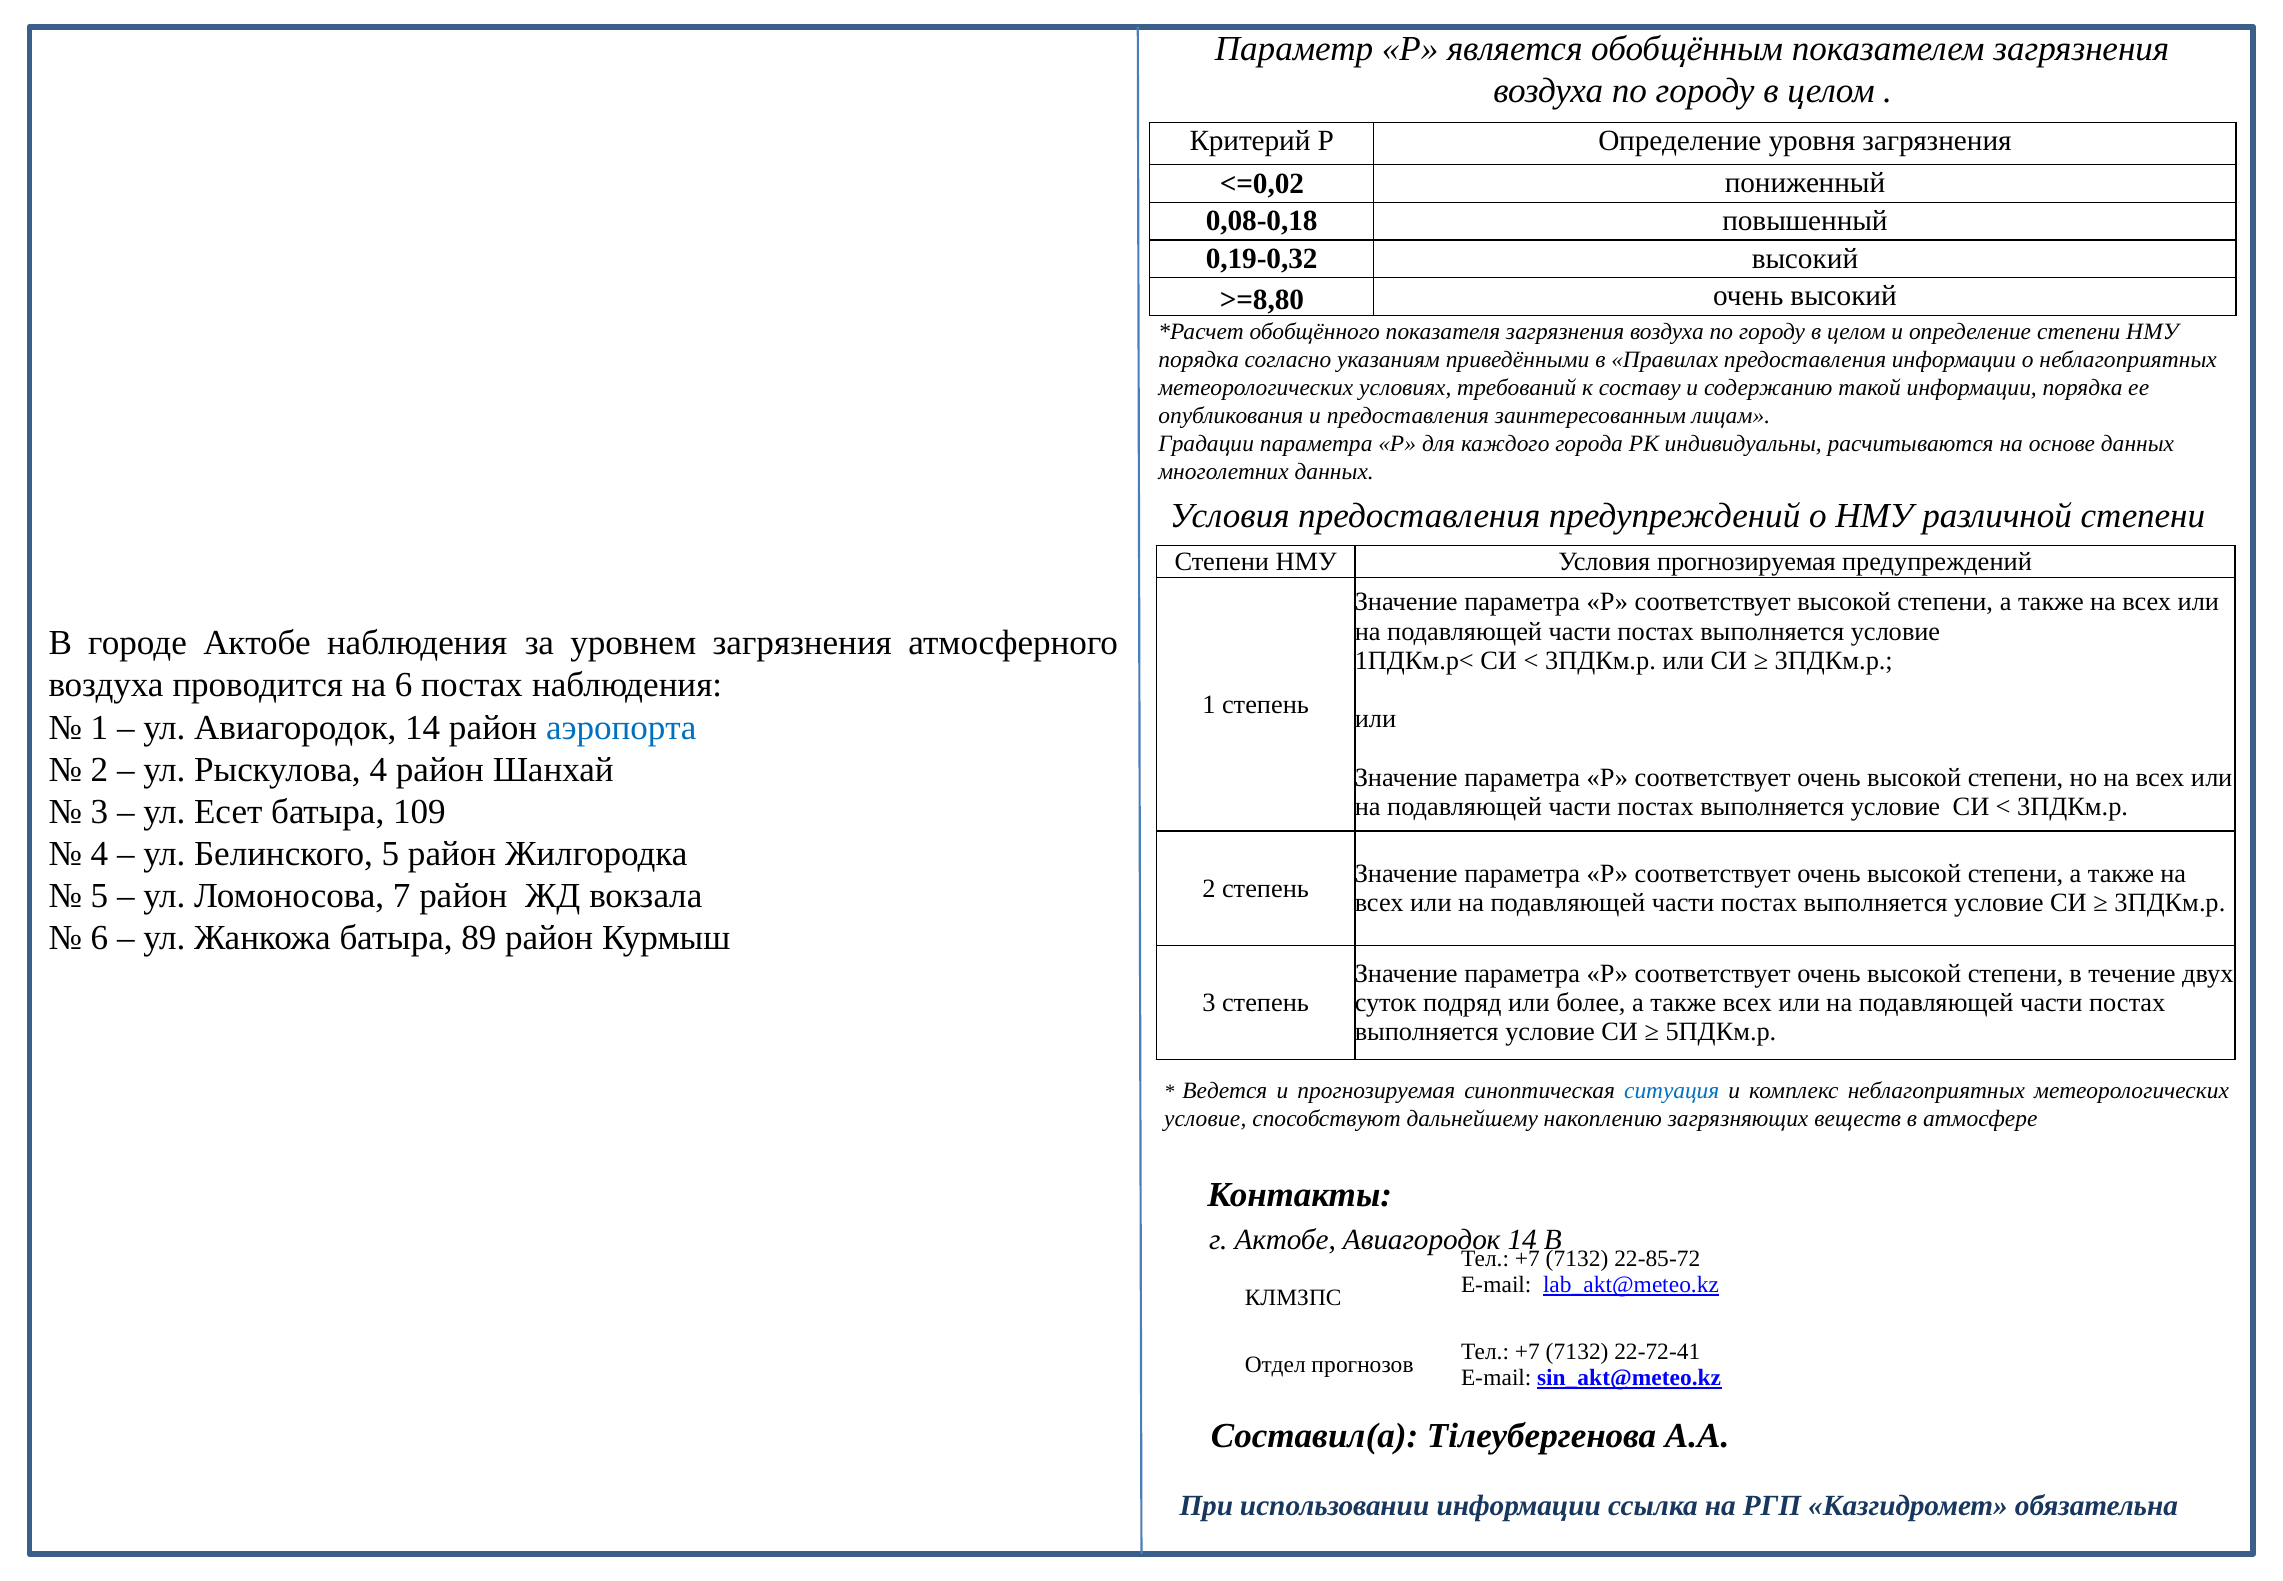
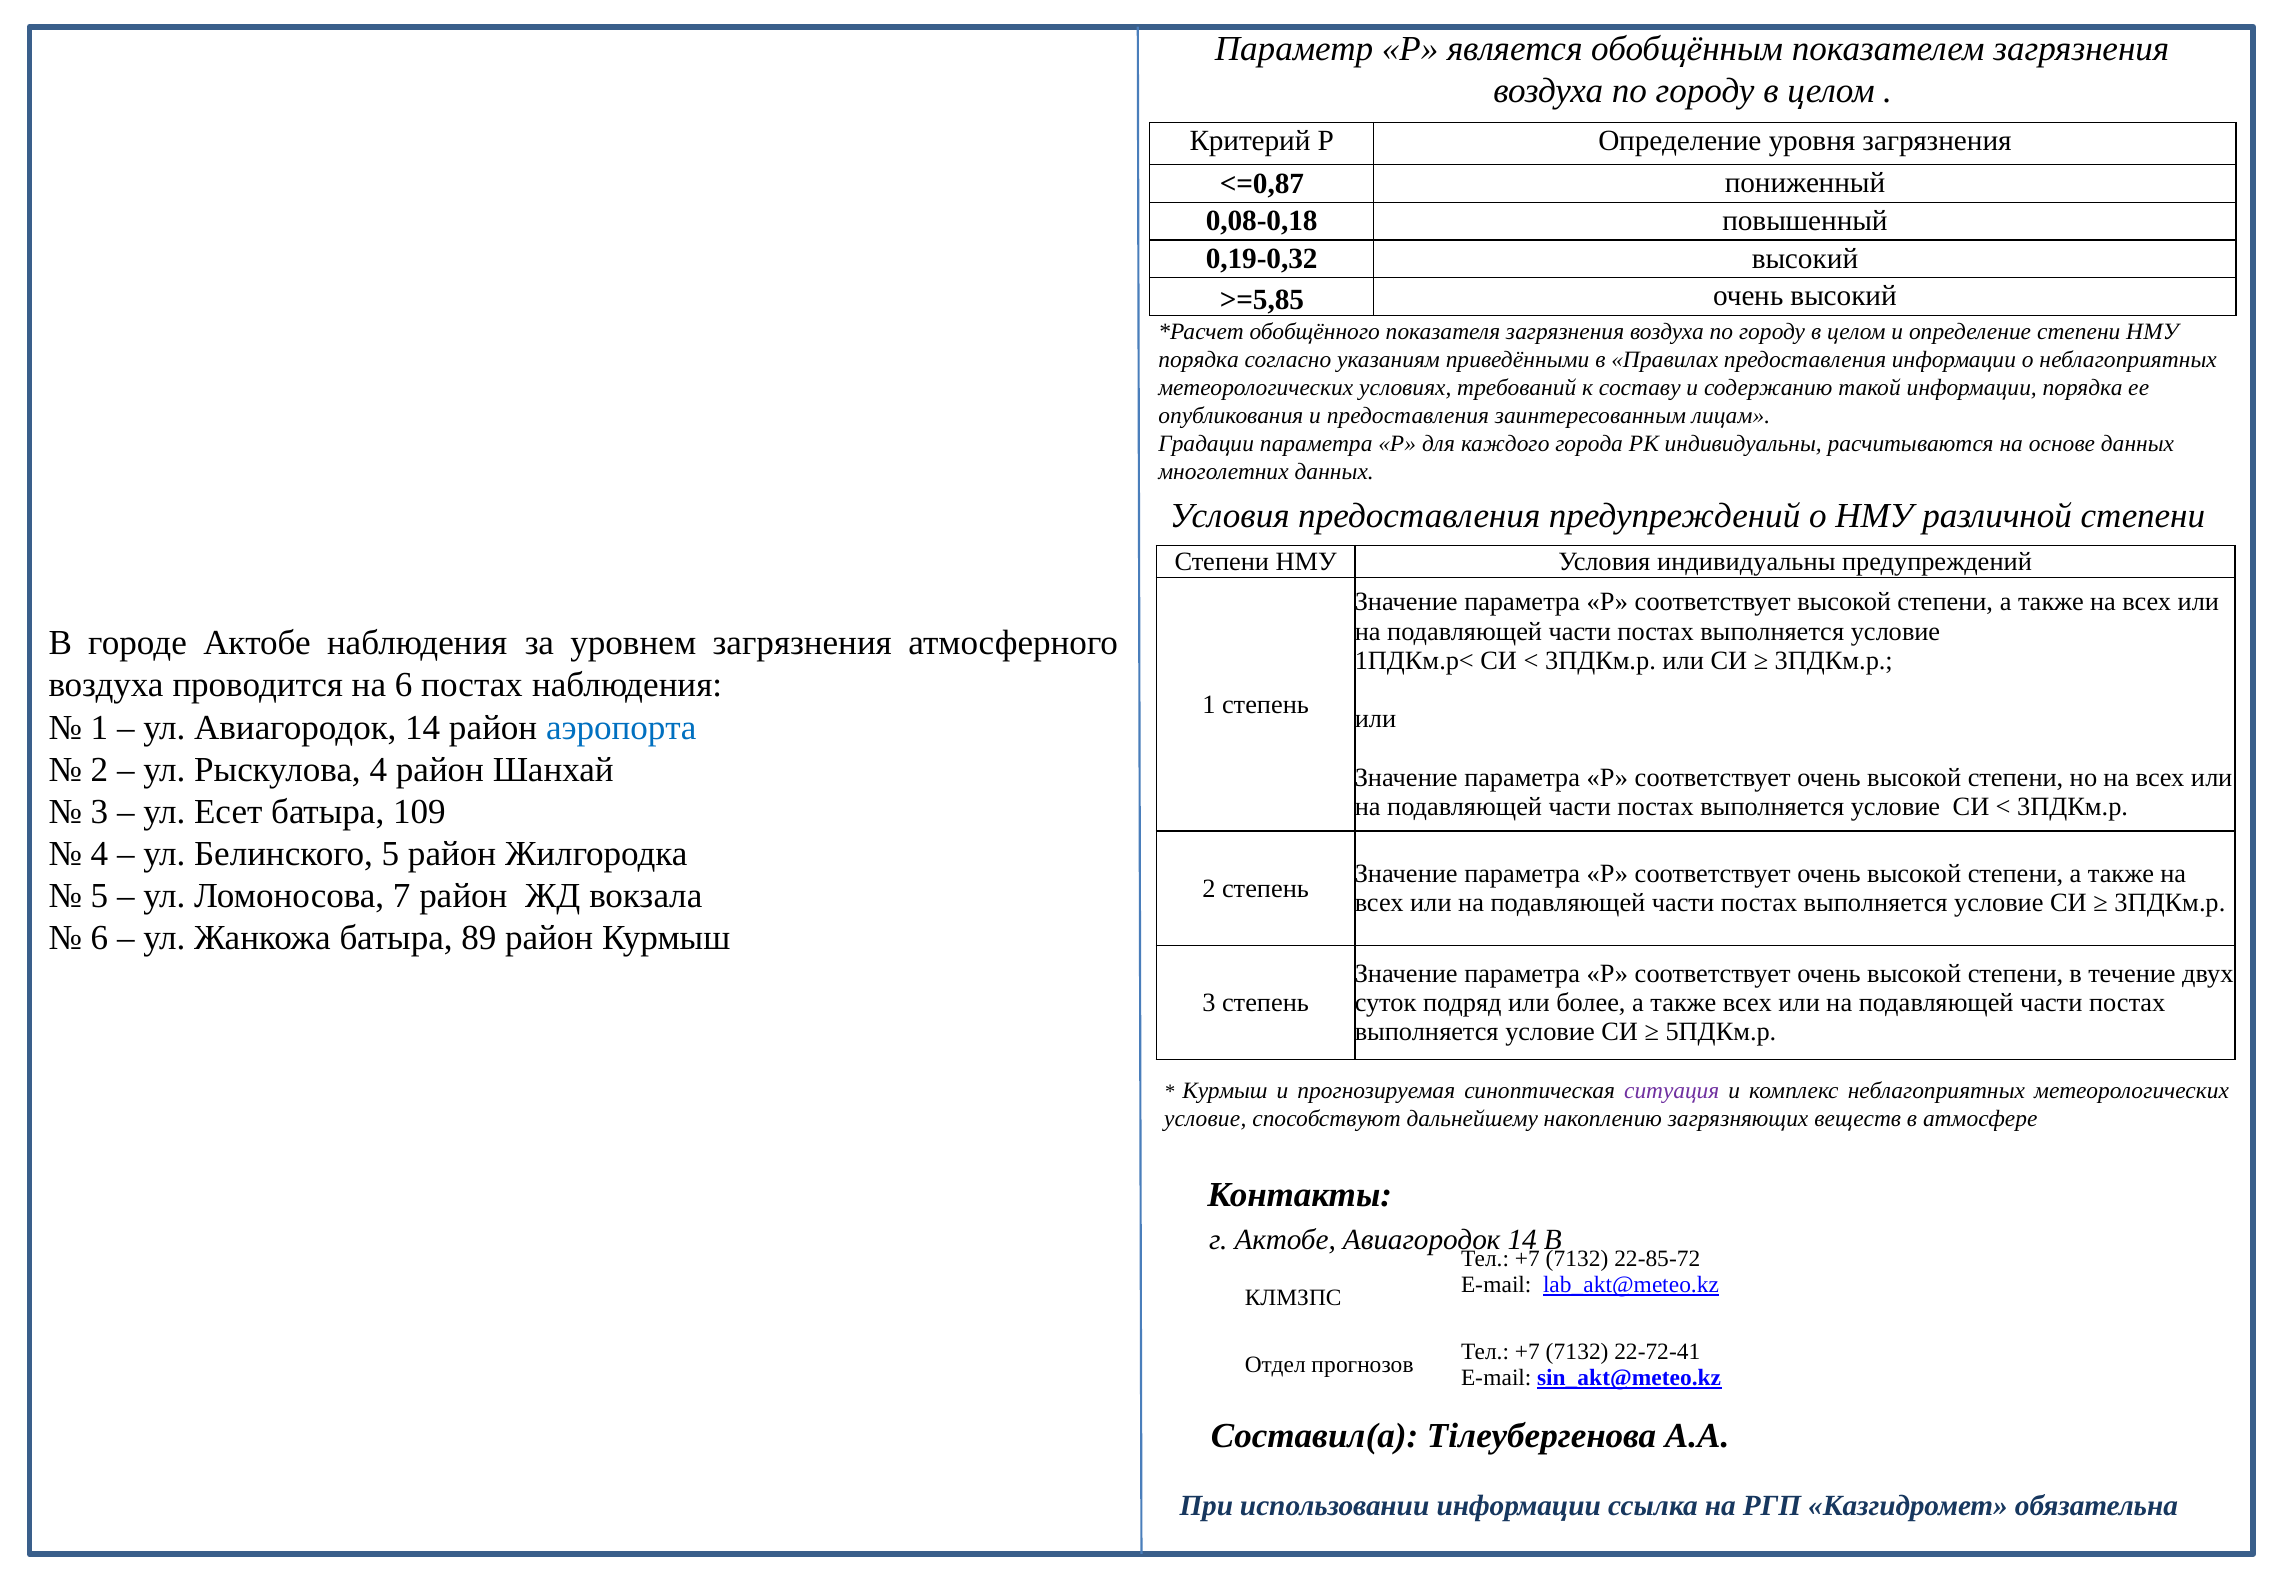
<=0,02: <=0,02 -> <=0,87
>=8,80: >=8,80 -> >=5,85
Условия прогнозируемая: прогнозируемая -> индивидуальны
Ведется at (1225, 1091): Ведется -> Курмыш
ситуация colour: blue -> purple
